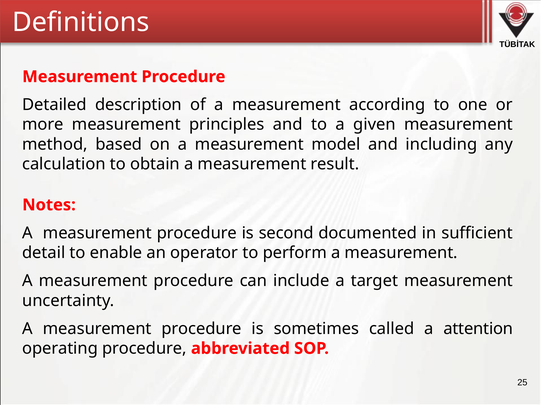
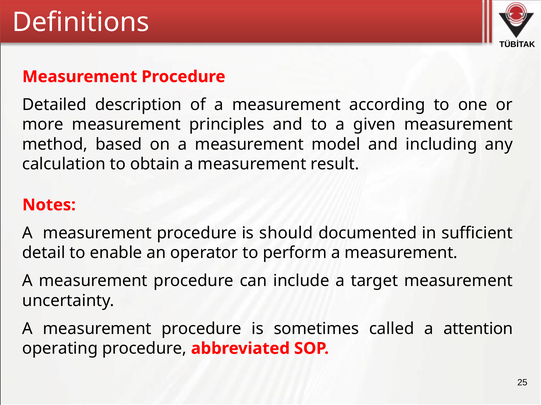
second: second -> should
